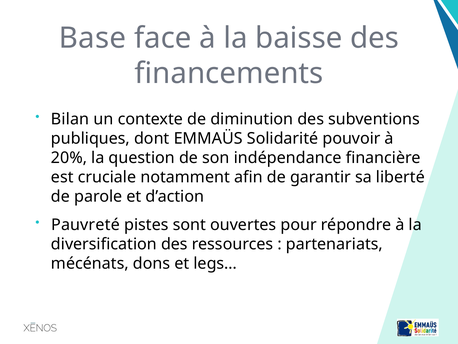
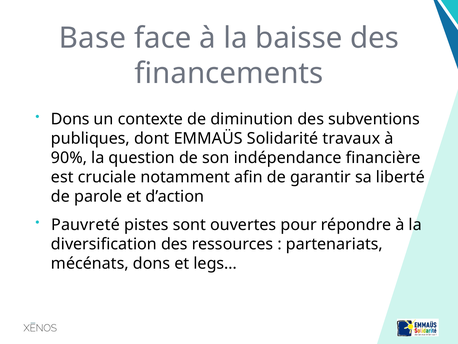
Bilan at (70, 119): Bilan -> Dons
pouvoir: pouvoir -> travaux
20%: 20% -> 90%
